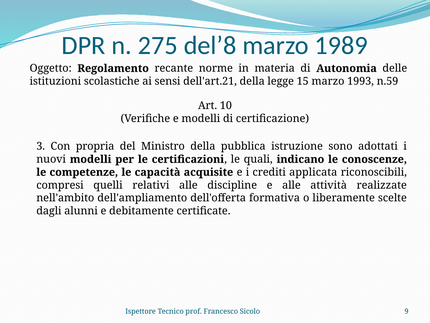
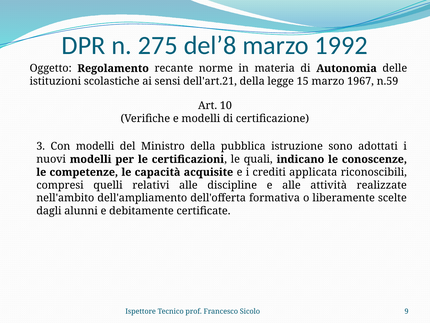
1989: 1989 -> 1992
1993: 1993 -> 1967
Con propria: propria -> modelli
